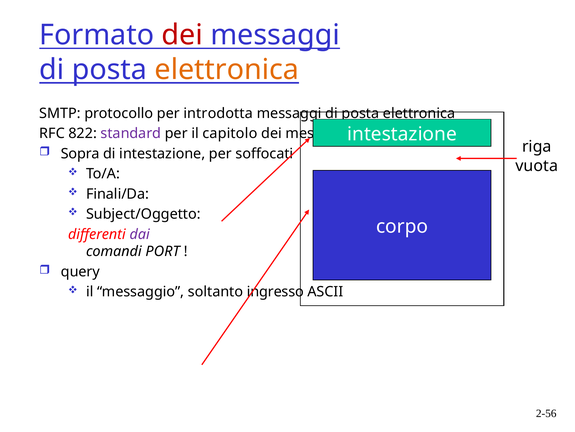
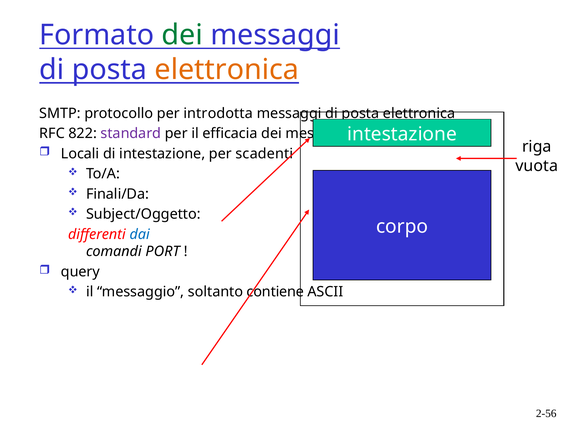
dei at (182, 35) colour: red -> green
capitolo: capitolo -> efficacia
Sopra: Sopra -> Locali
soffocati: soffocati -> scadenti
dai colour: purple -> blue
ingresso: ingresso -> contiene
